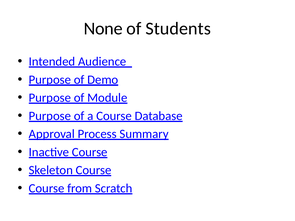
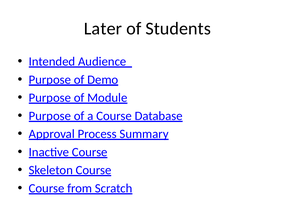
None: None -> Later
